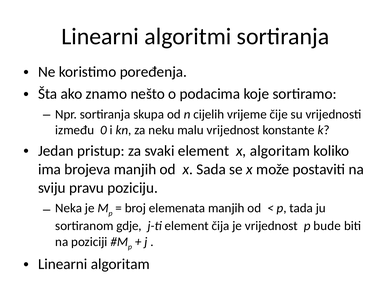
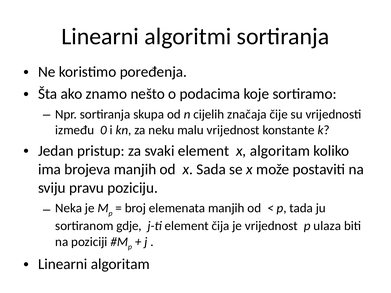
vrijeme: vrijeme -> značaja
bude: bude -> ulaza
